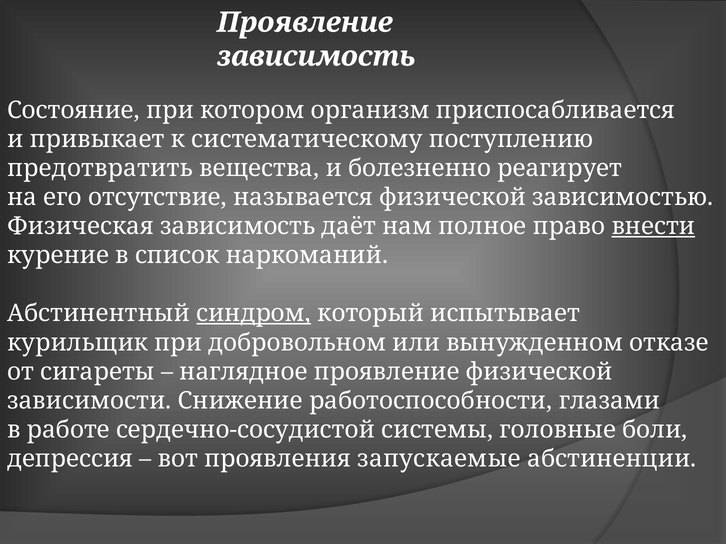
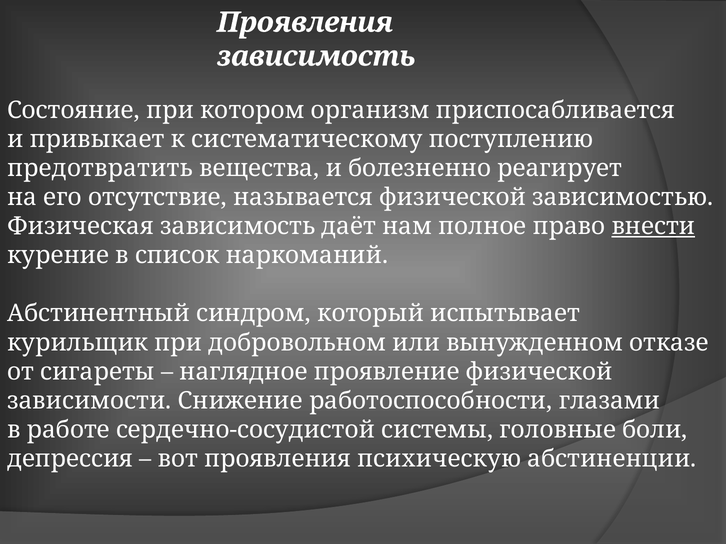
Проявление at (305, 22): Проявление -> Проявления
синдром underline: present -> none
запускаемые: запускаемые -> психическую
